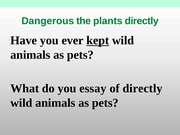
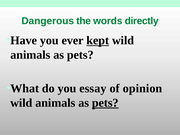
plants: plants -> words
of directly: directly -> opinion
pets at (105, 103) underline: none -> present
